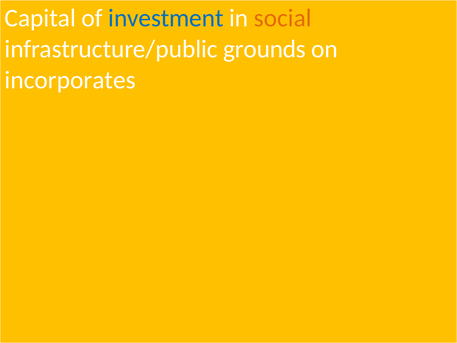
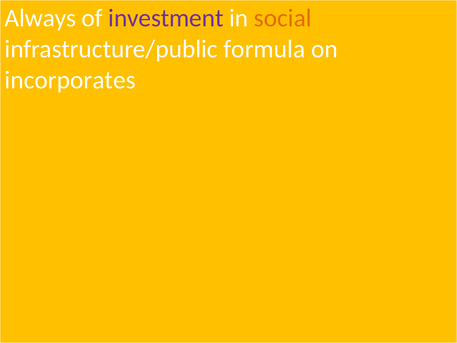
Capital: Capital -> Always
investment colour: blue -> purple
grounds: grounds -> formula
